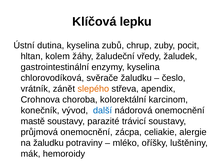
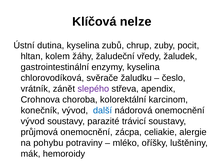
lepku: lepku -> nelze
slepého colour: orange -> purple
mastě at (33, 121): mastě -> vývod
na žaludku: žaludku -> pohybu
